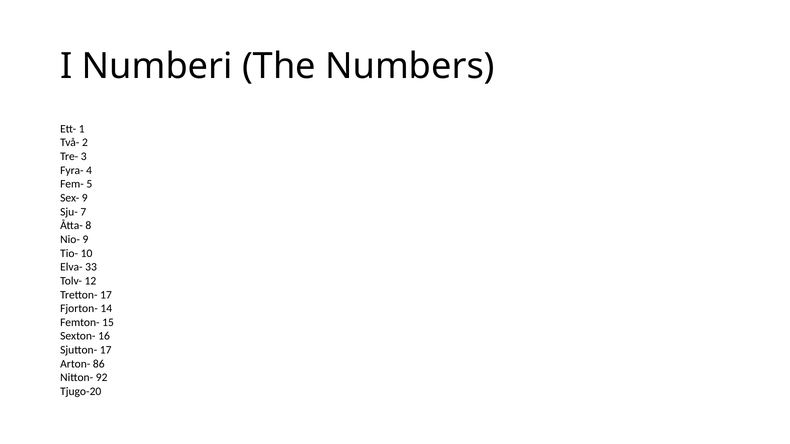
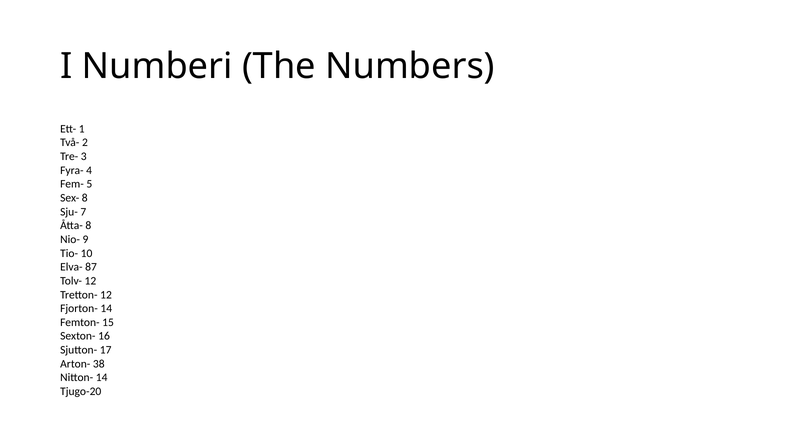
Sex- 9: 9 -> 8
33: 33 -> 87
Tretton- 17: 17 -> 12
86: 86 -> 38
Nitton- 92: 92 -> 14
